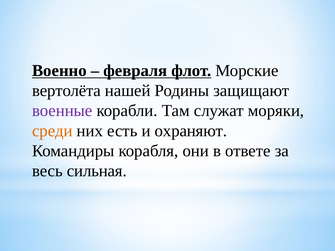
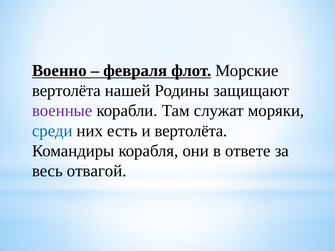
среди colour: orange -> blue
и охраняют: охраняют -> вертолёта
сильная: сильная -> отвагой
